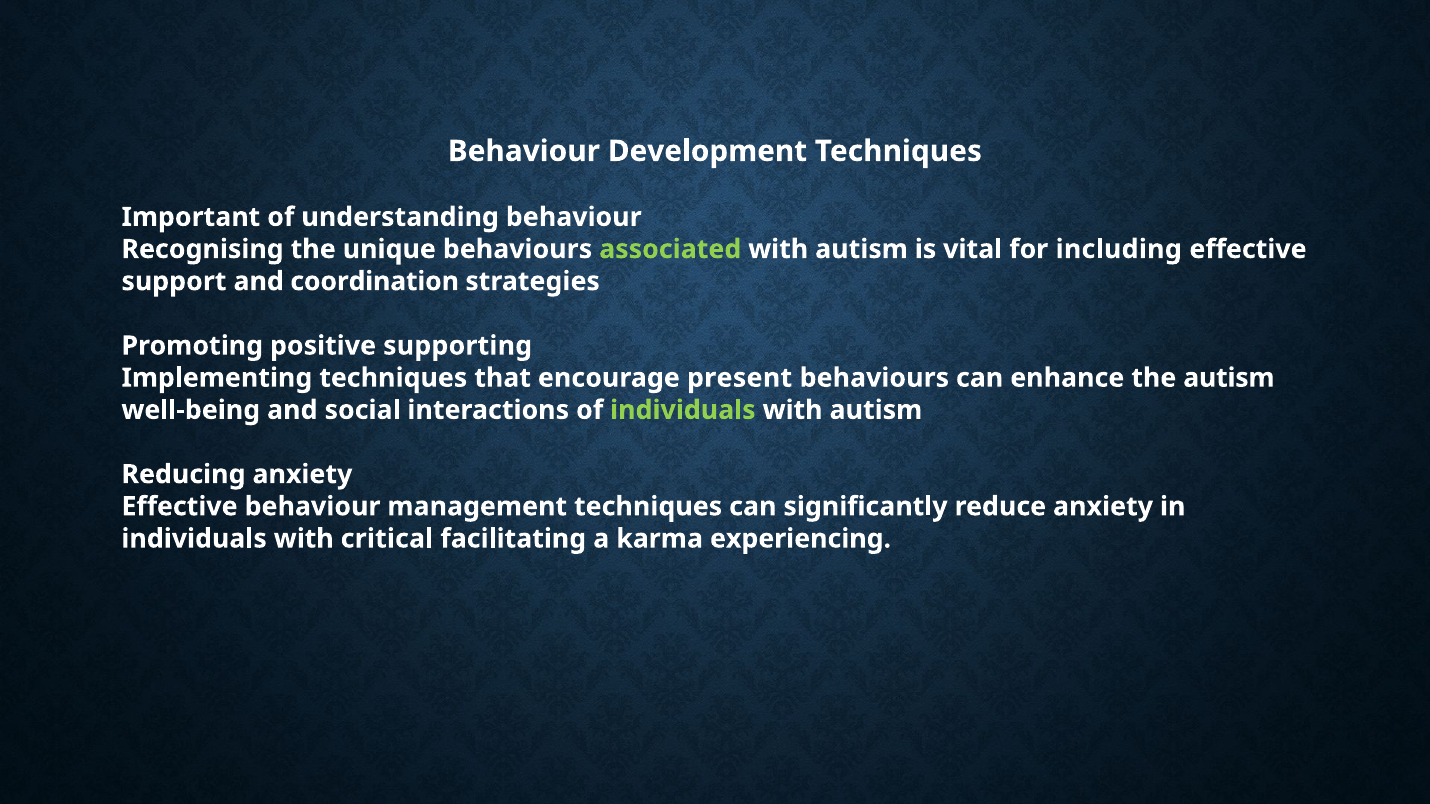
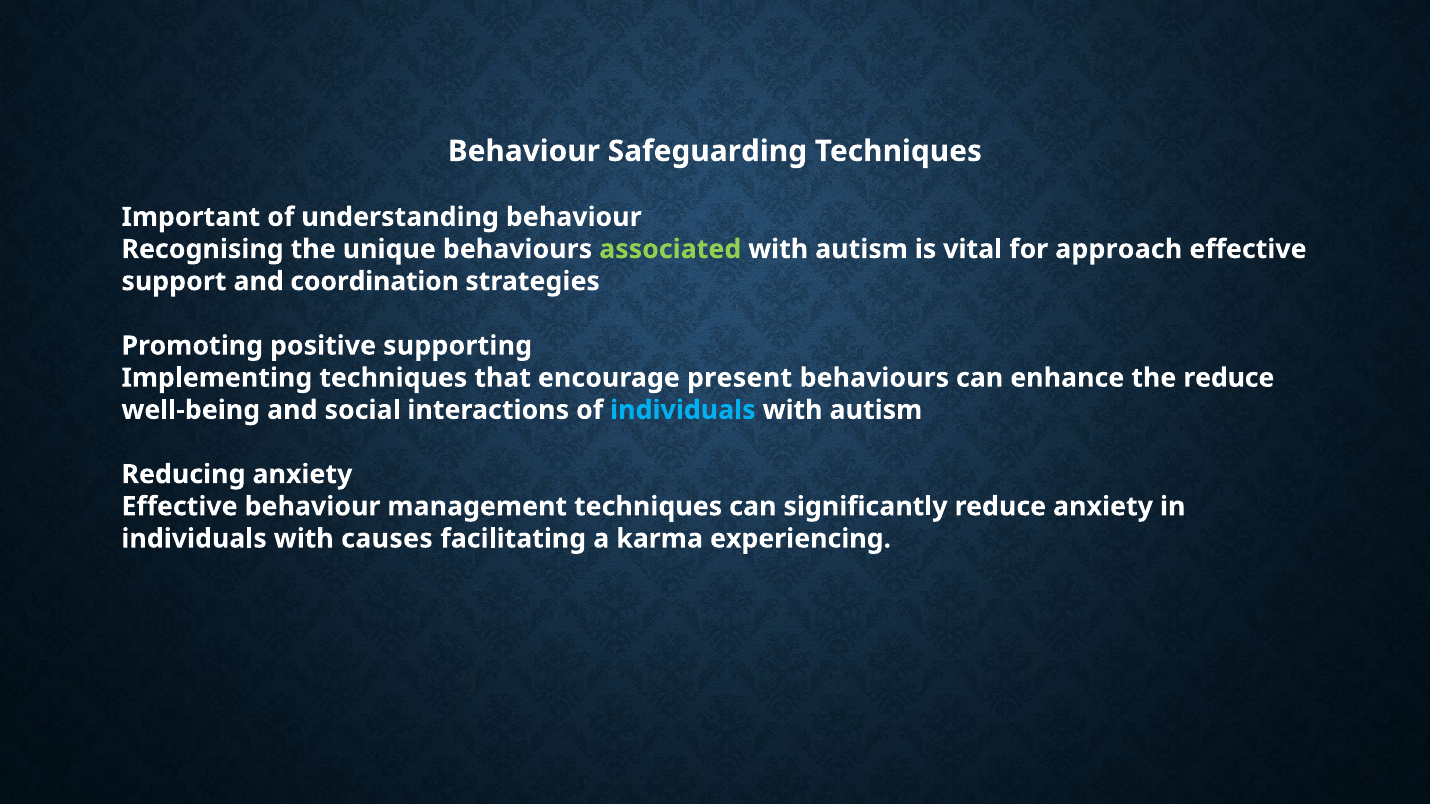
Development: Development -> Safeguarding
including: including -> approach
the autism: autism -> reduce
individuals at (683, 410) colour: light green -> light blue
critical: critical -> causes
